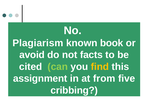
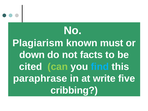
book: book -> must
avoid: avoid -> down
find colour: yellow -> light blue
assignment: assignment -> paraphrase
from: from -> write
